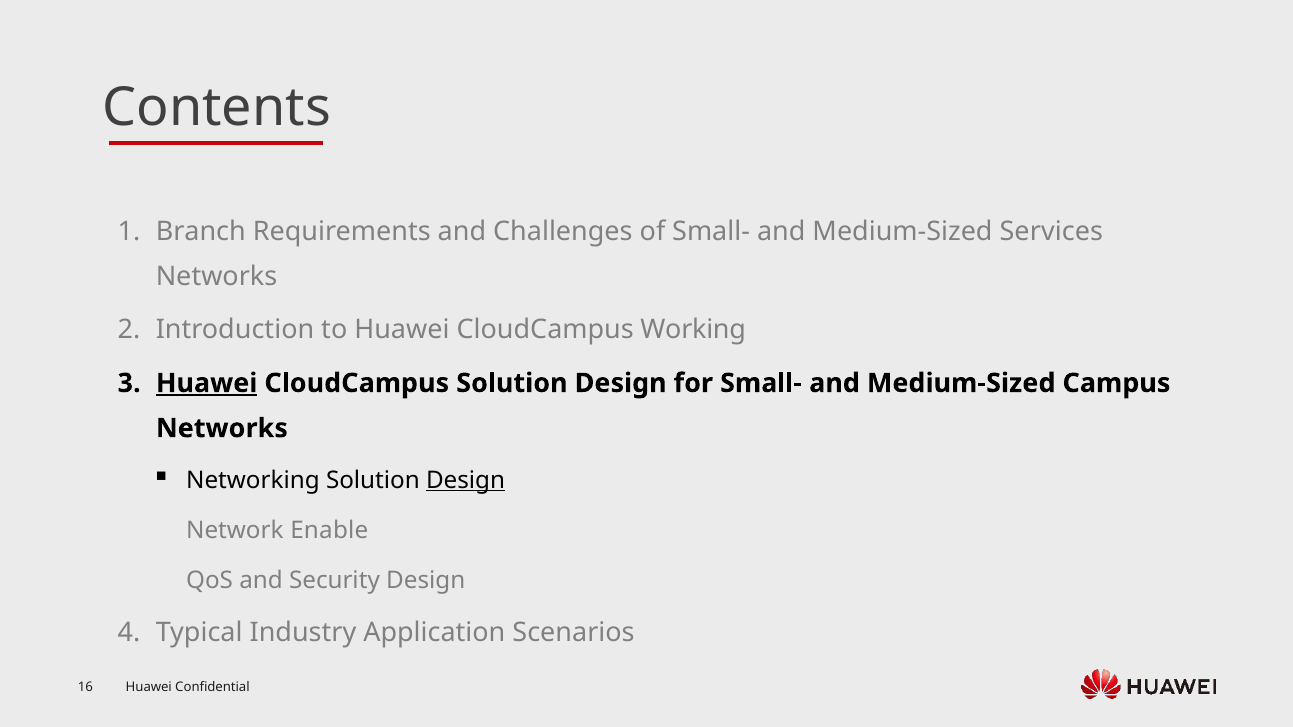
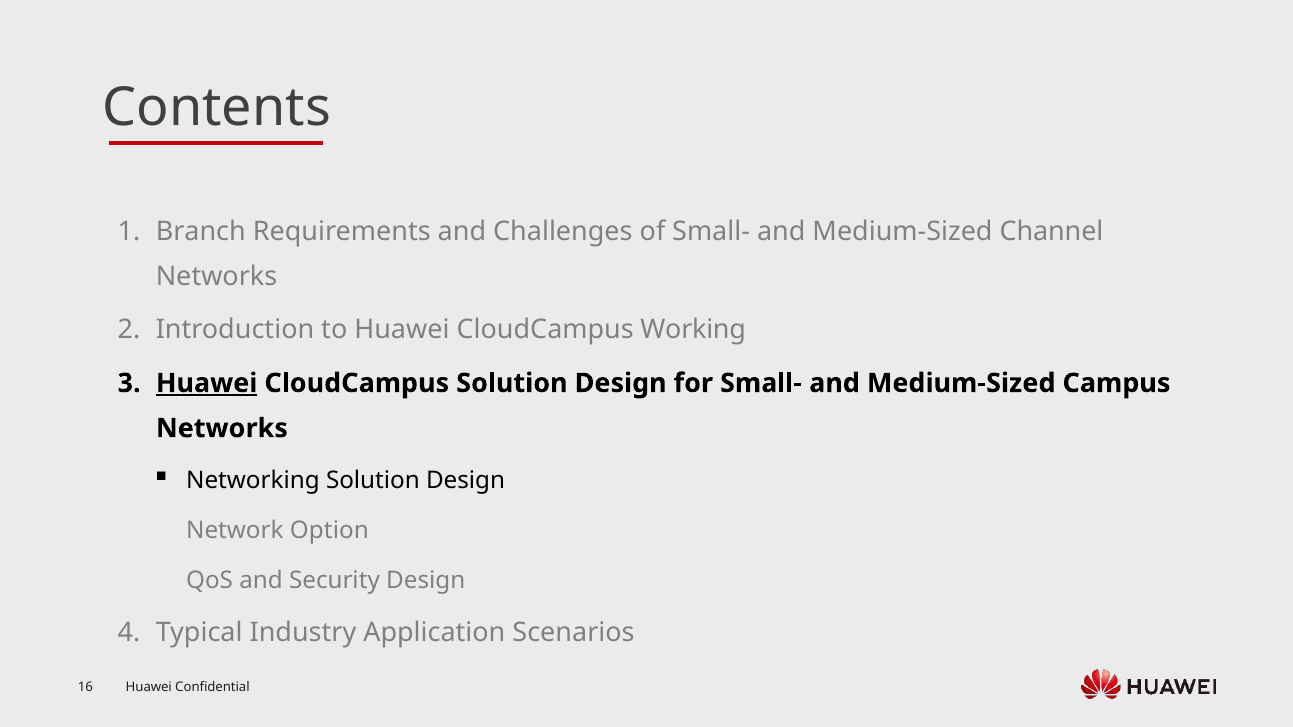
Services: Services -> Channel
Design at (466, 480) underline: present -> none
Enable: Enable -> Option
